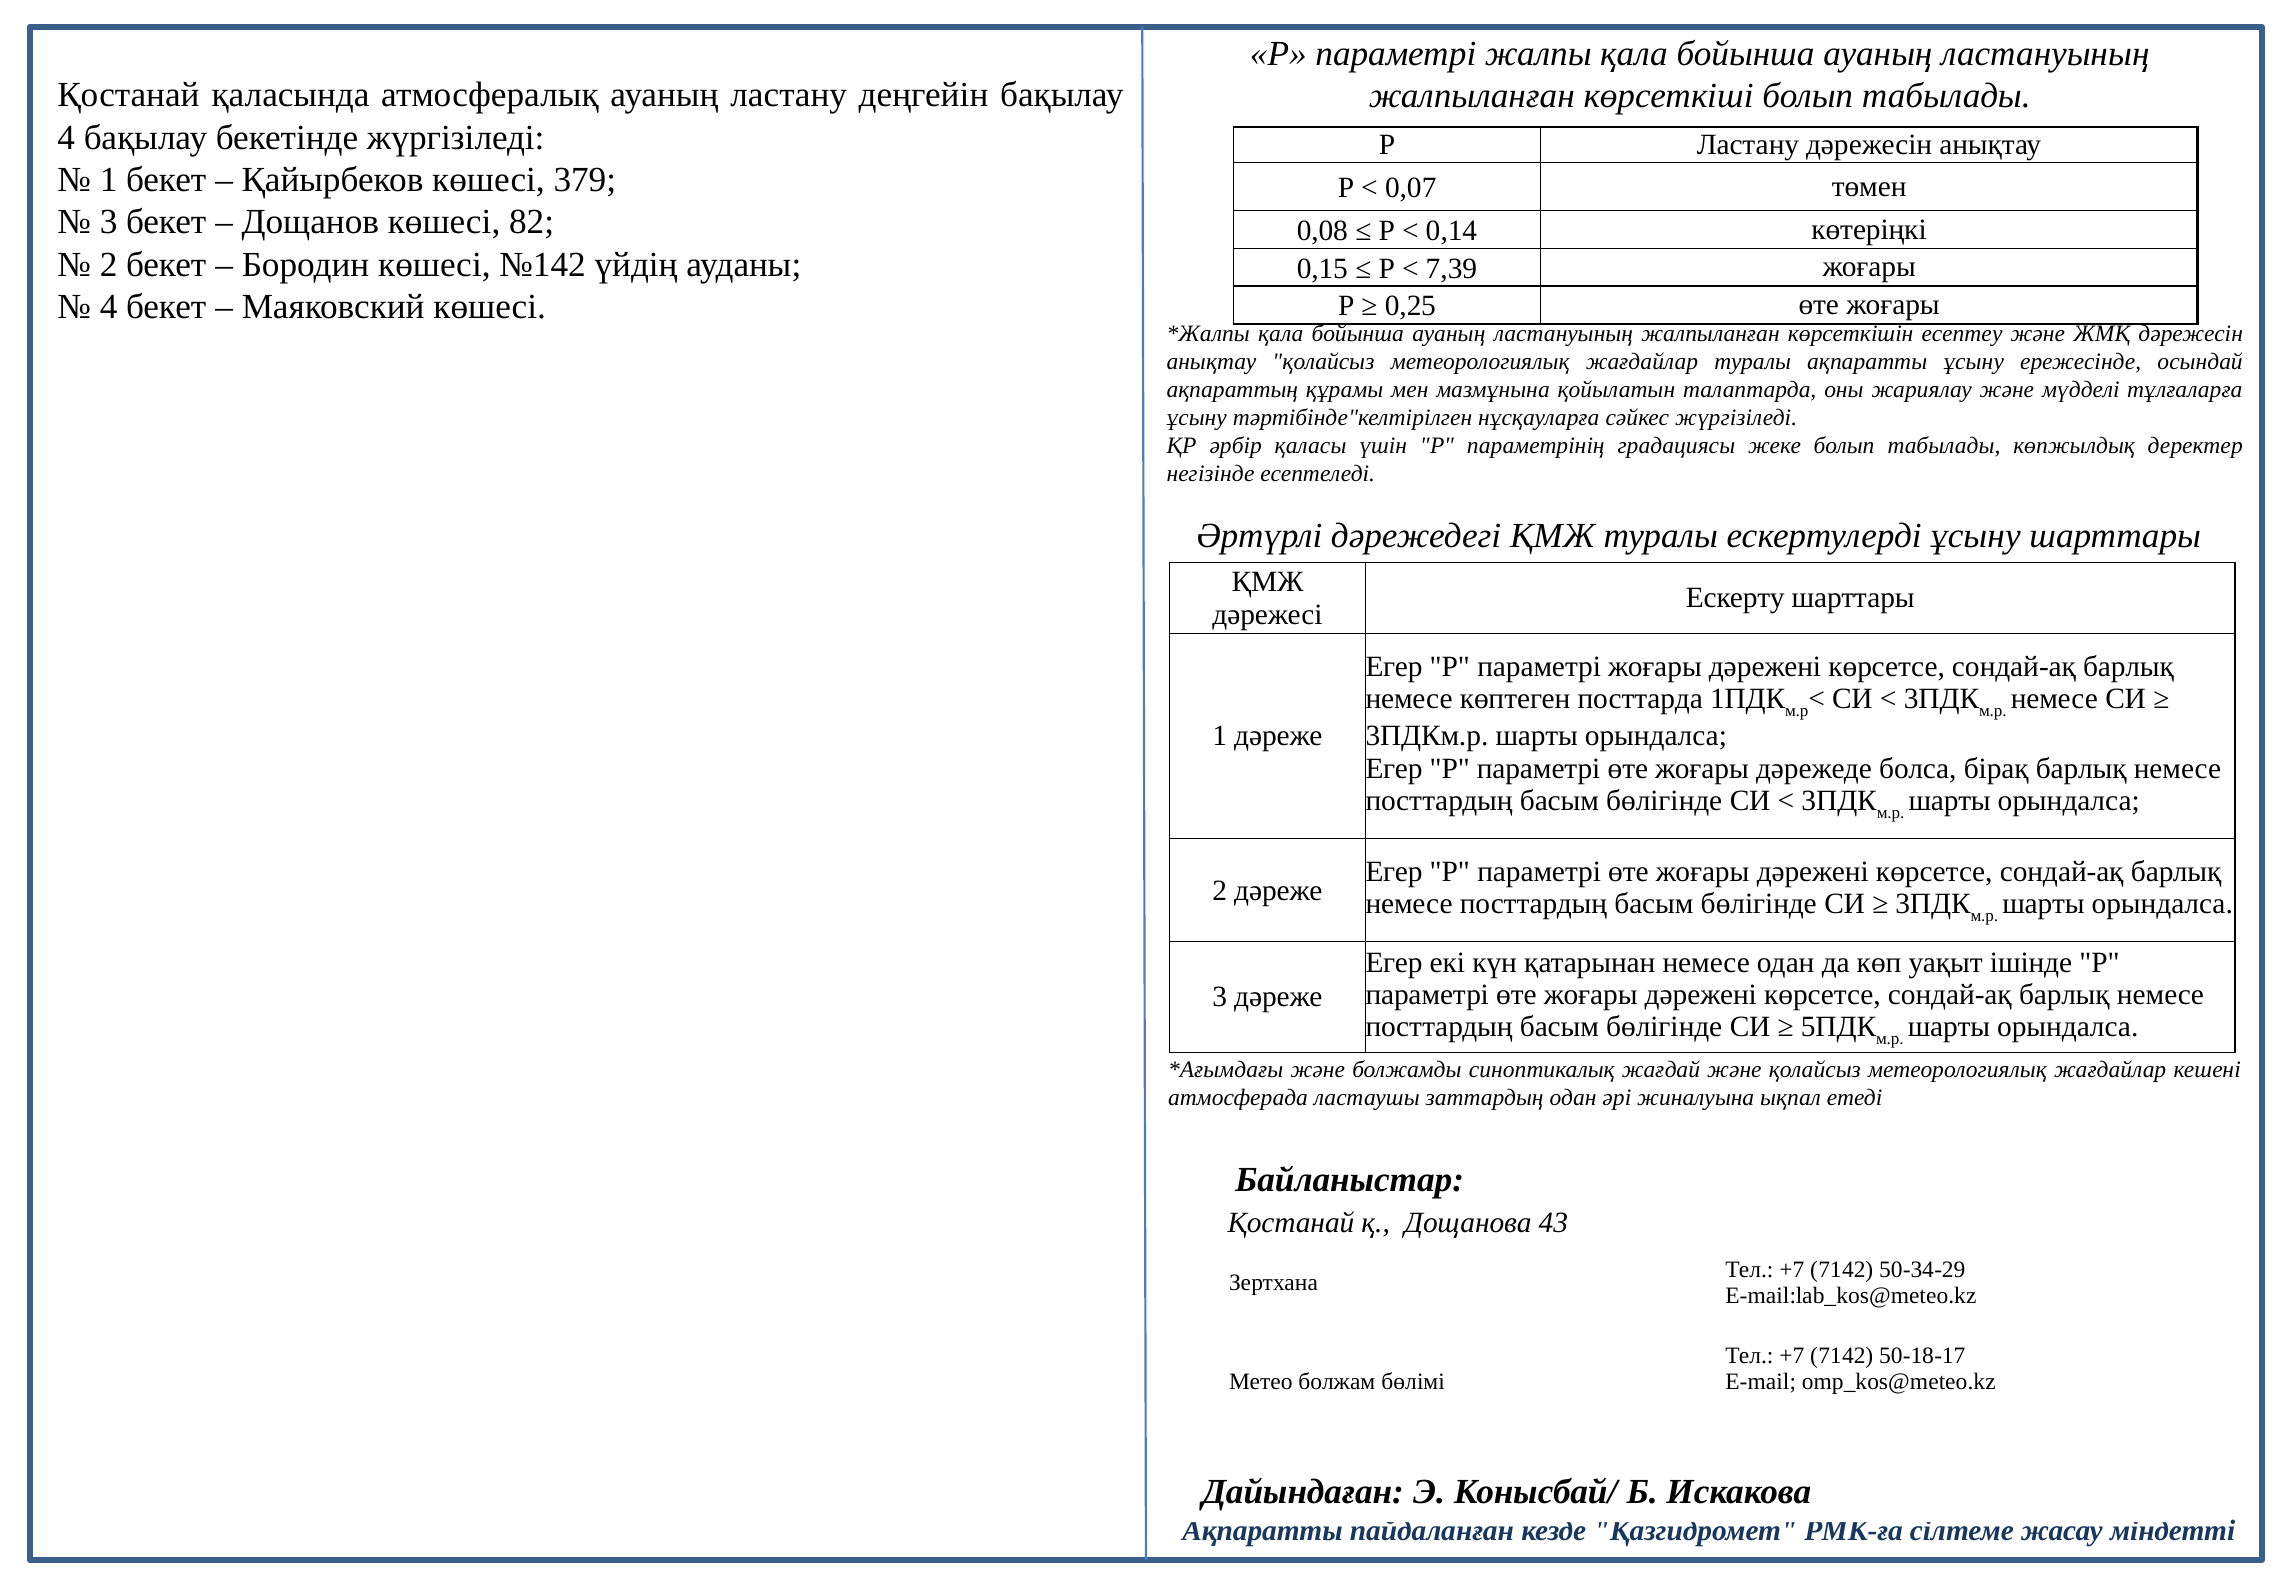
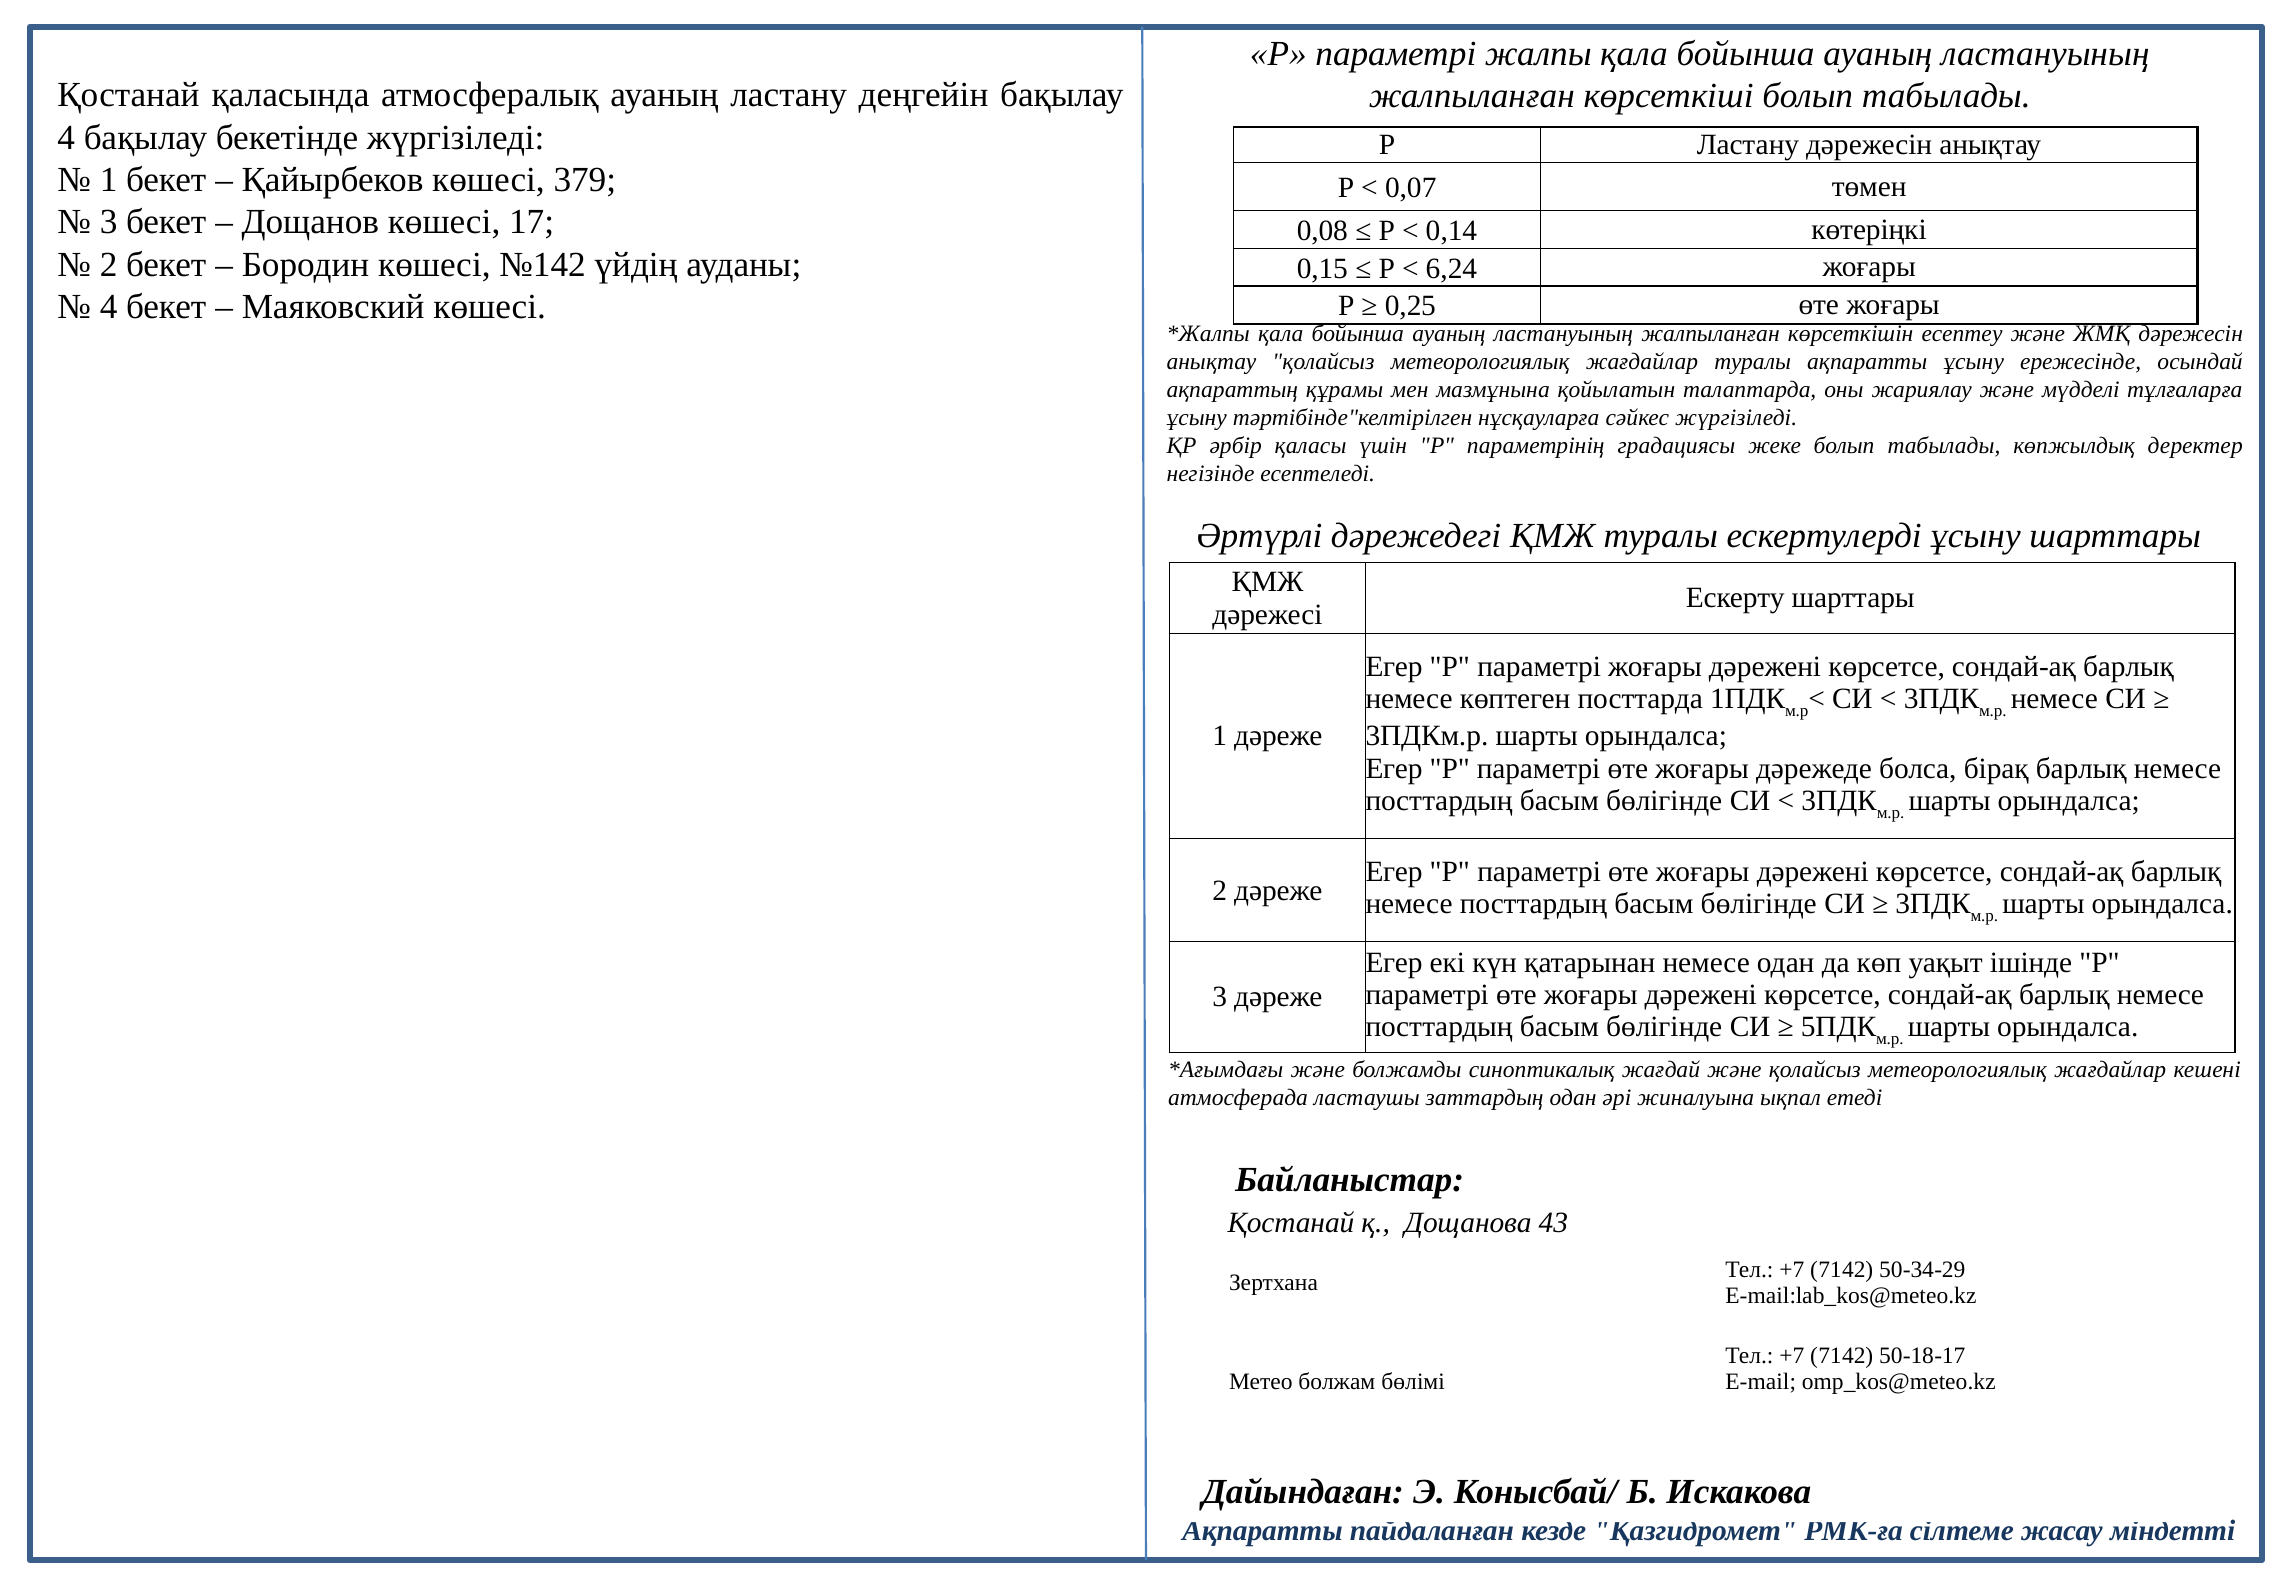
82: 82 -> 17
7,39: 7,39 -> 6,24
